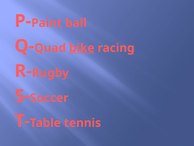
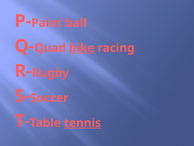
tennis underline: none -> present
